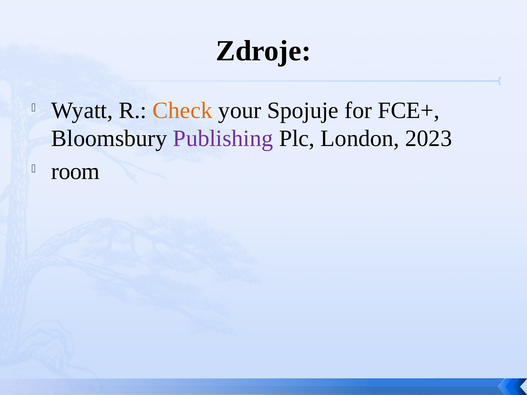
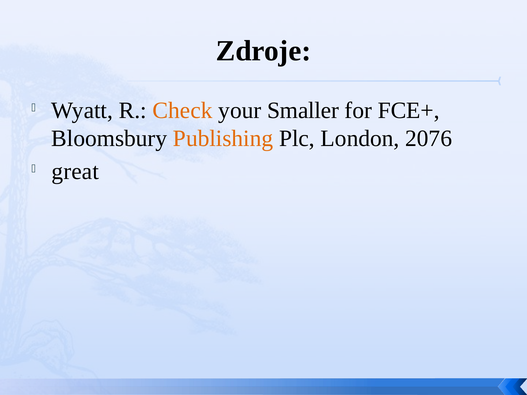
Spojuje: Spojuje -> Smaller
Publishing colour: purple -> orange
2023: 2023 -> 2076
room: room -> great
